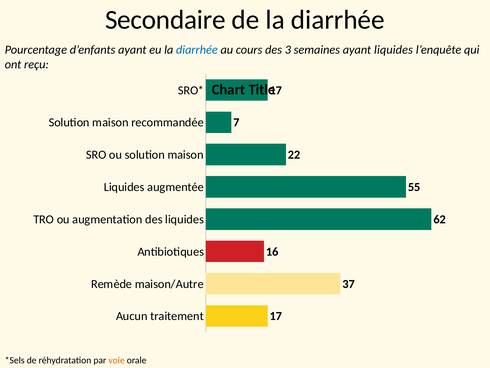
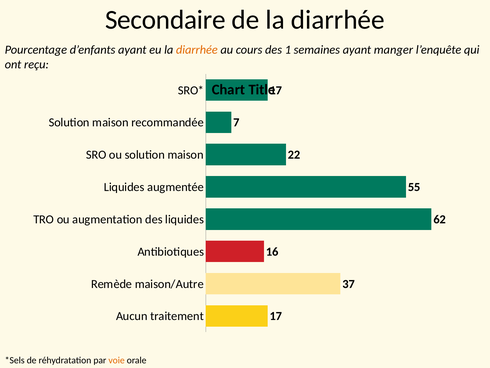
diarrhée at (197, 50) colour: blue -> orange
3: 3 -> 1
ayant liquides: liquides -> manger
